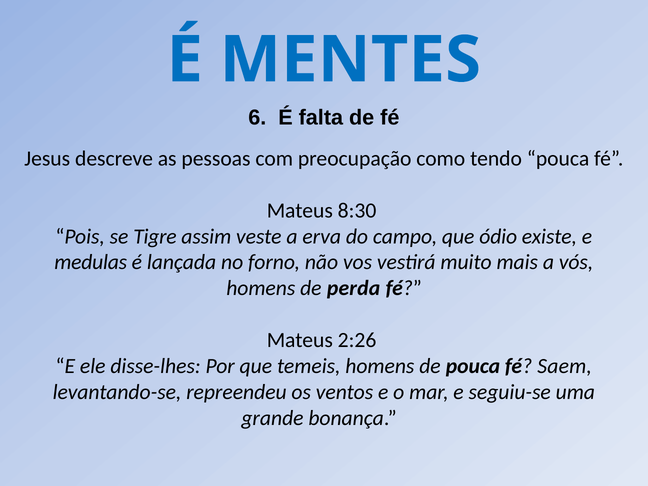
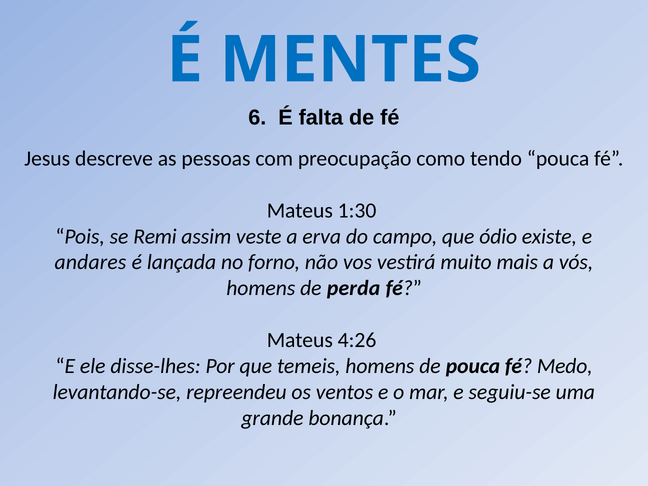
8:30: 8:30 -> 1:30
Tigre: Tigre -> Remi
medulas: medulas -> andares
2:26: 2:26 -> 4:26
Saem: Saem -> Medo
